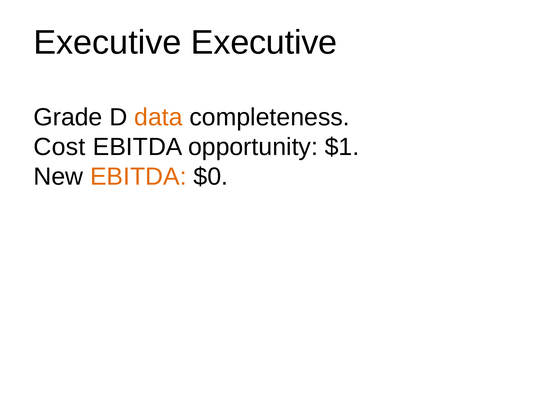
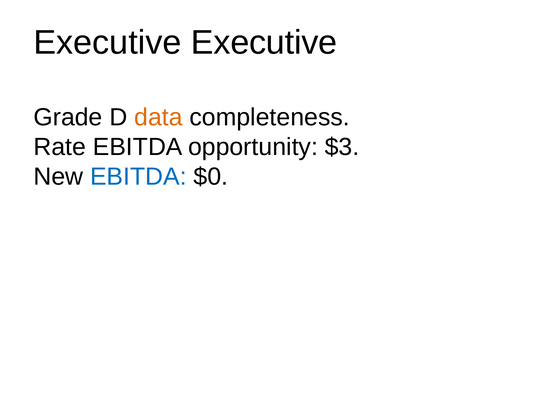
Cost: Cost -> Rate
$1: $1 -> $3
EBITDA at (138, 177) colour: orange -> blue
